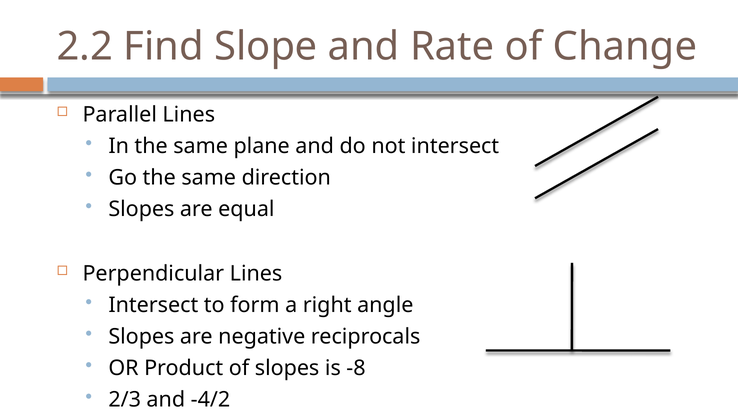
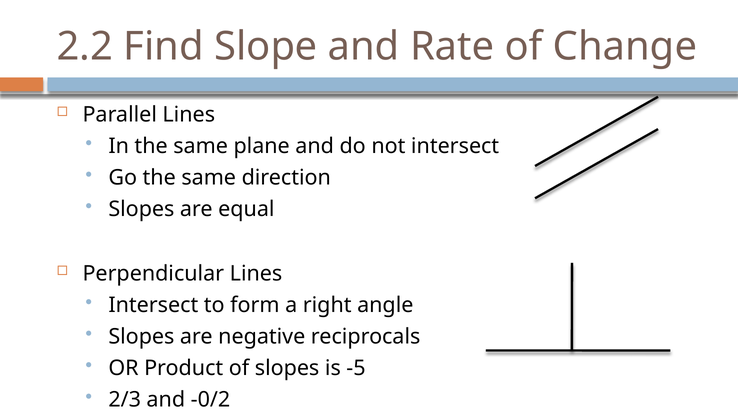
-8: -8 -> -5
-4/2: -4/2 -> -0/2
